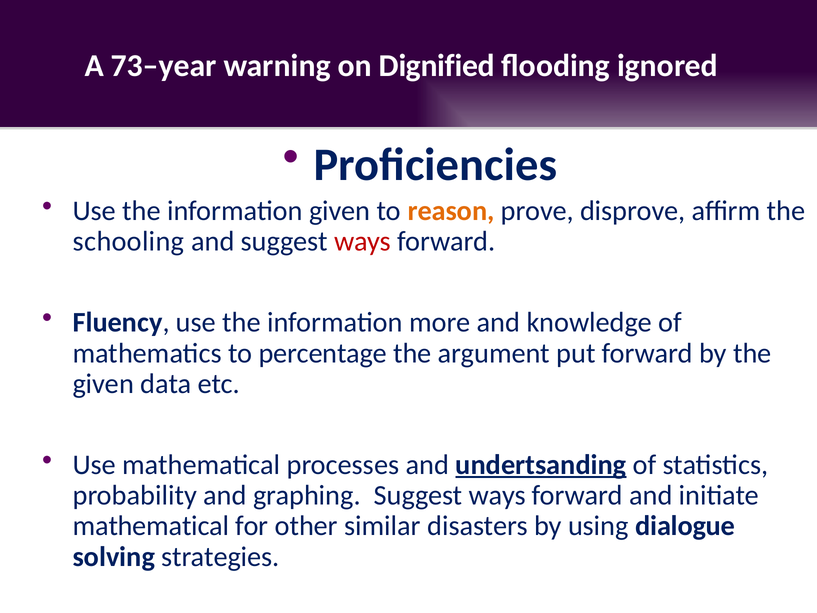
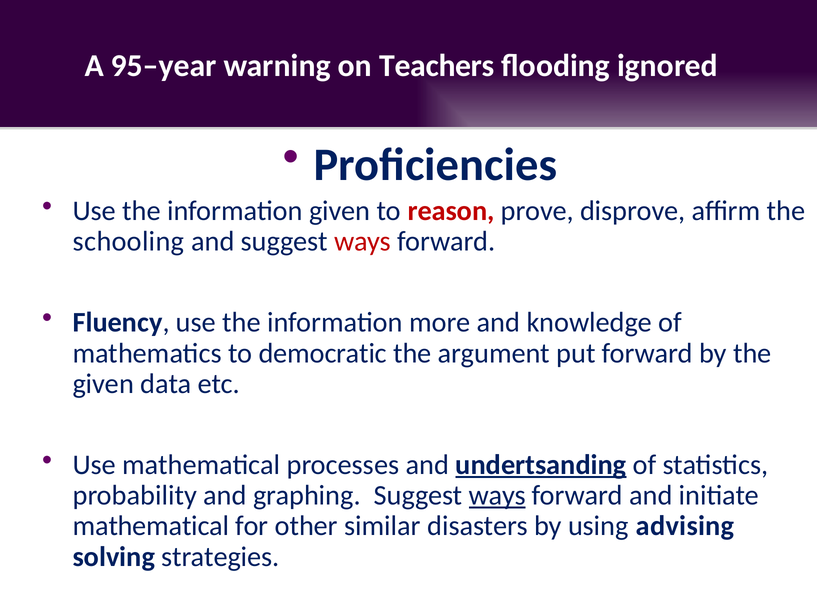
73–year: 73–year -> 95–year
Dignified: Dignified -> Teachers
reason colour: orange -> red
percentage: percentage -> democratic
ways at (497, 495) underline: none -> present
dialogue: dialogue -> advising
